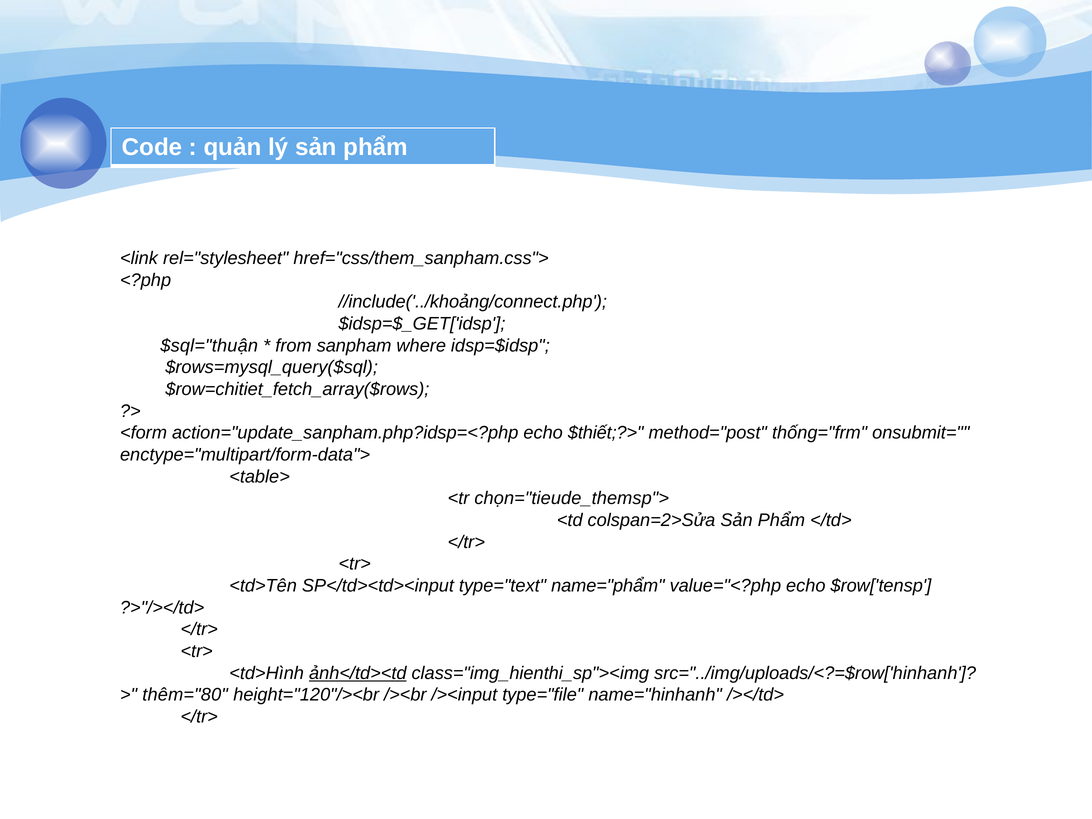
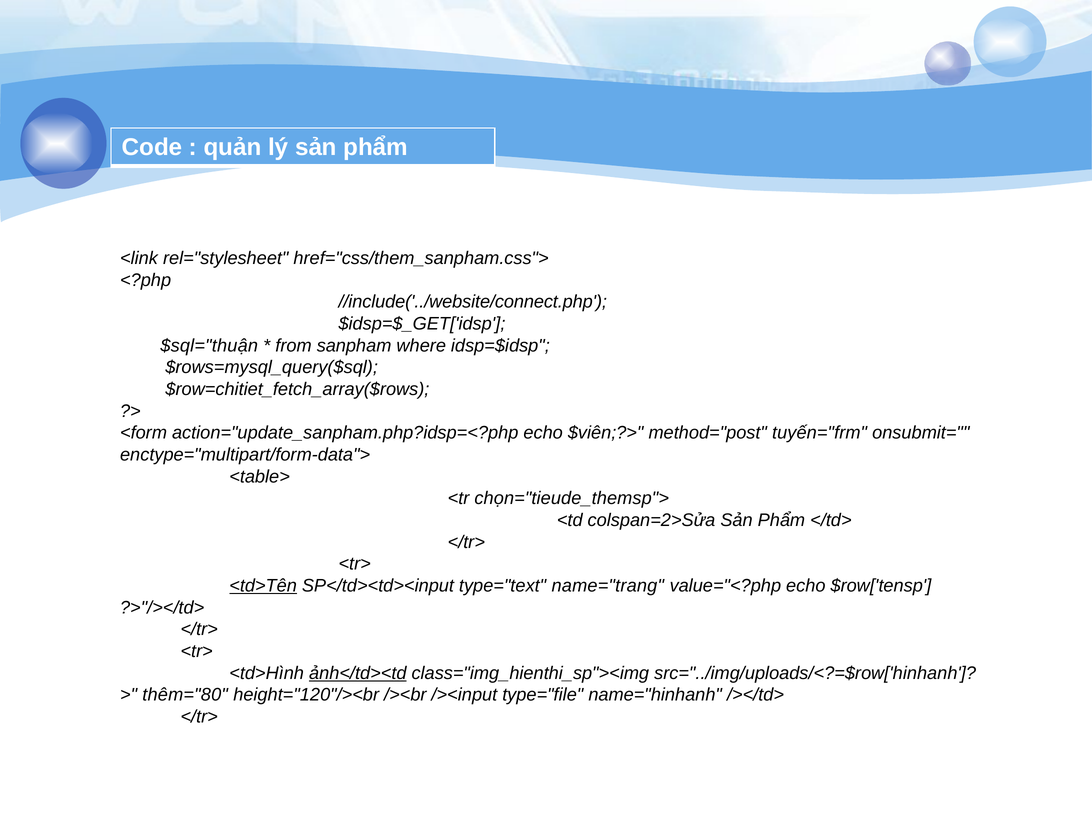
//include('../khoảng/connect.php: //include('../khoảng/connect.php -> //include('../website/connect.php
$thiết;?>: $thiết;?> -> $viên;?>
thống="frm: thống="frm -> tuyến="frm
<td>Tên underline: none -> present
name="phẩm: name="phẩm -> name="trang
